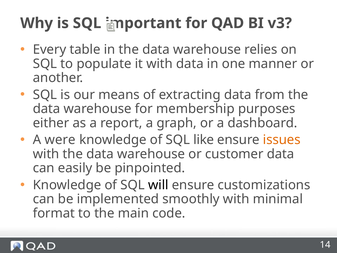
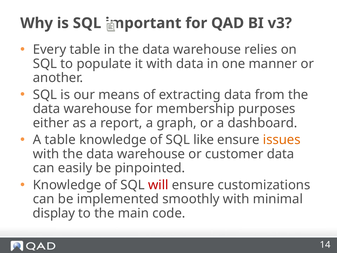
A were: were -> table
will colour: black -> red
format: format -> display
